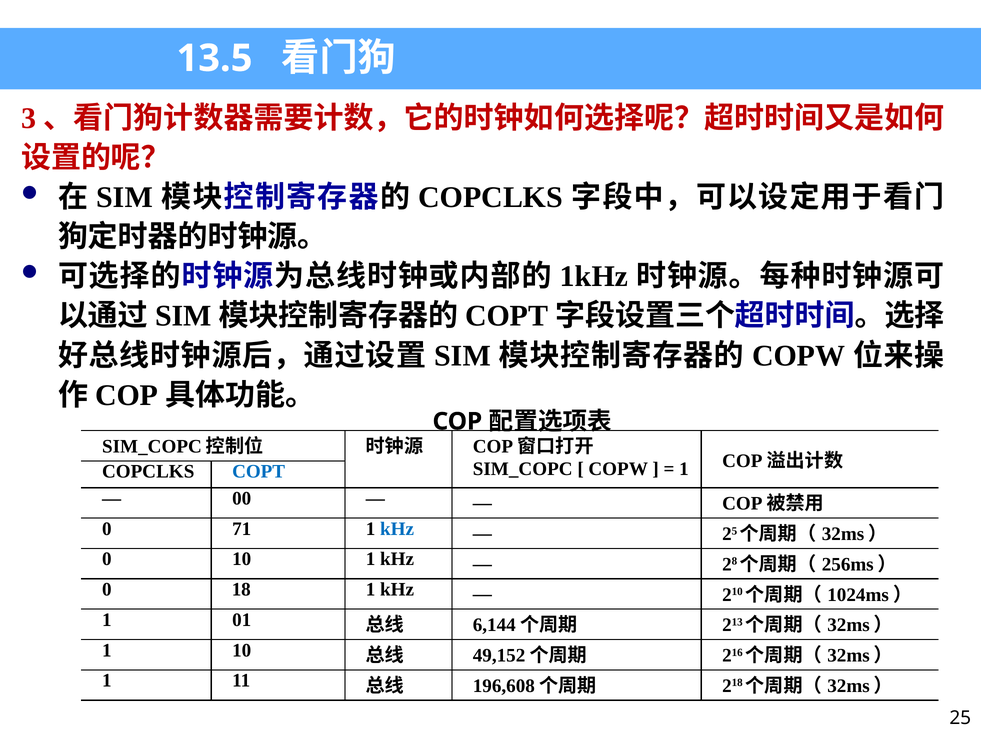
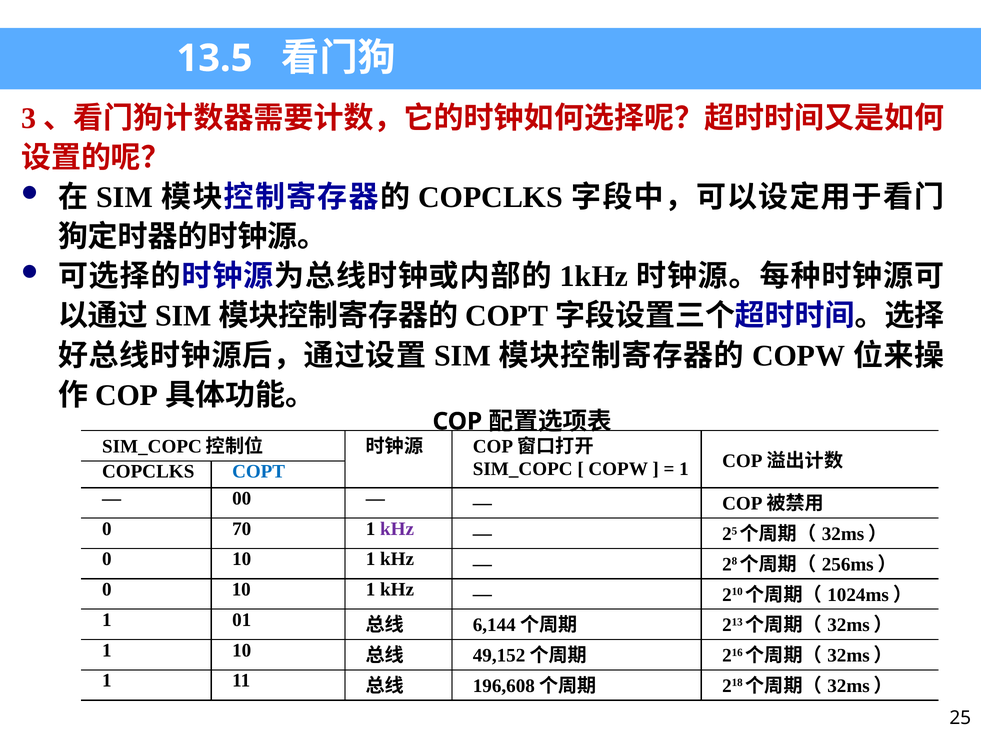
71: 71 -> 70
kHz at (397, 529) colour: blue -> purple
18 at (241, 589): 18 -> 10
